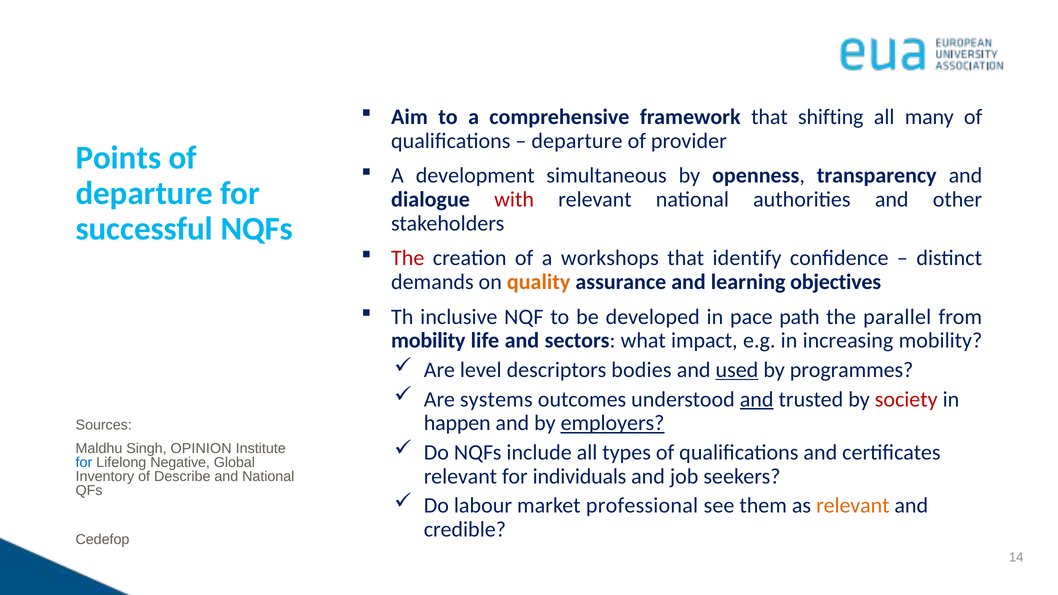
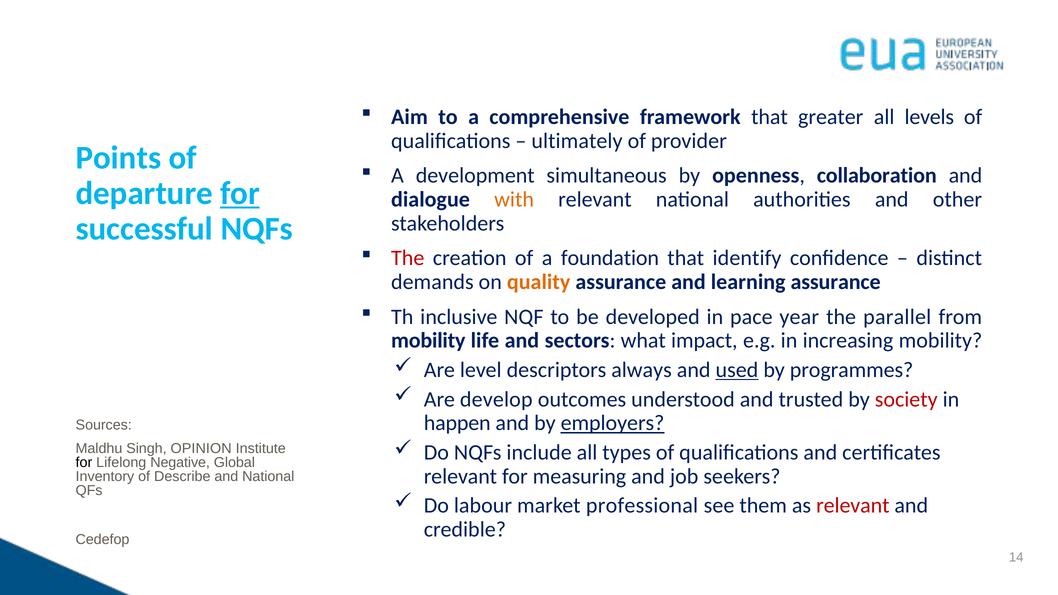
shifting: shifting -> greater
many: many -> levels
departure at (577, 141): departure -> ultimately
transparency: transparency -> collaboration
for at (240, 193) underline: none -> present
with colour: red -> orange
workshops: workshops -> foundation
learning objectives: objectives -> assurance
path: path -> year
bodies: bodies -> always
systems: systems -> develop
and at (757, 399) underline: present -> none
for at (84, 463) colour: blue -> black
individuals: individuals -> measuring
relevant at (853, 506) colour: orange -> red
